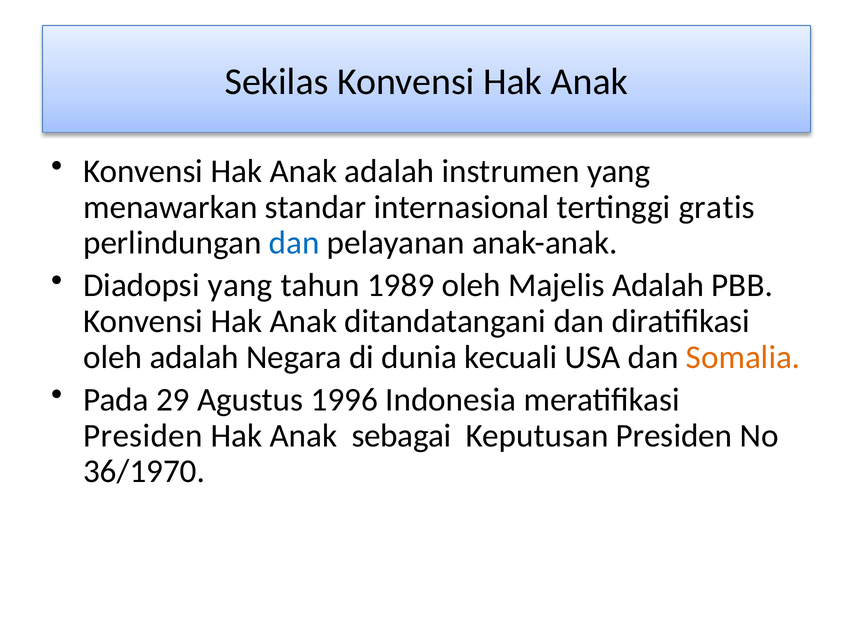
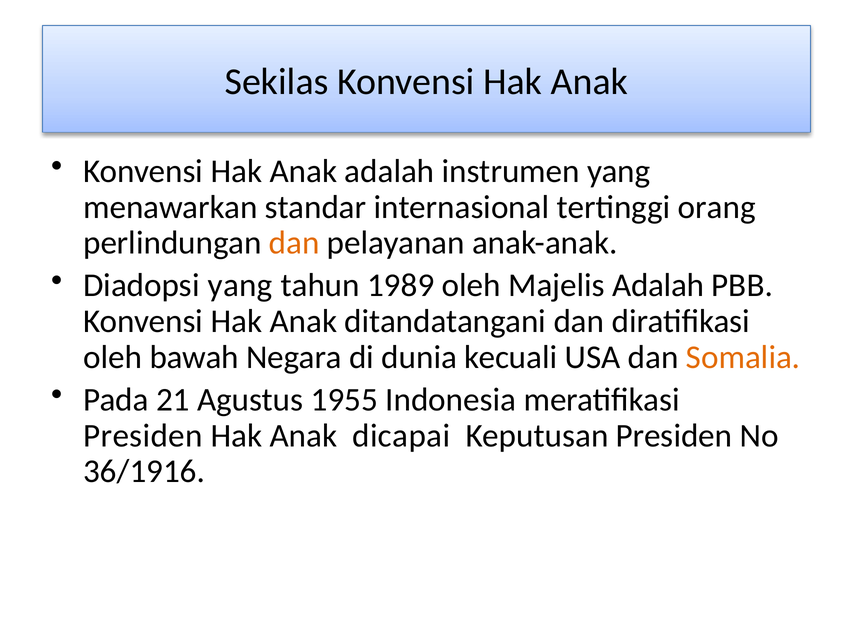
gratis: gratis -> orang
dan at (294, 243) colour: blue -> orange
oleh adalah: adalah -> bawah
29: 29 -> 21
1996: 1996 -> 1955
sebagai: sebagai -> dicapai
36/1970: 36/1970 -> 36/1916
